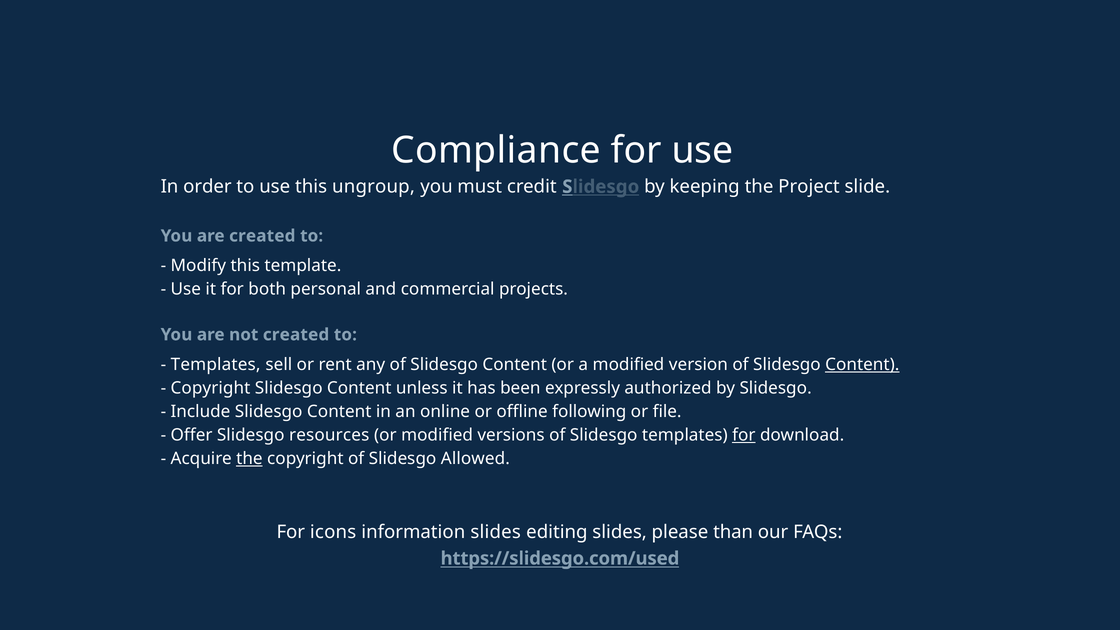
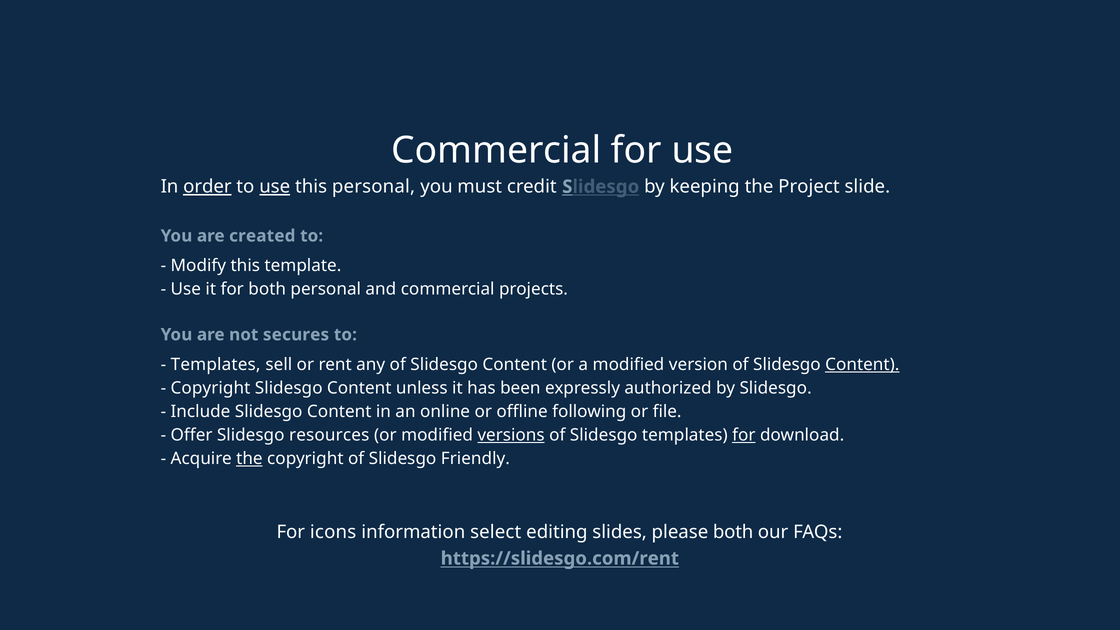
Compliance at (496, 151): Compliance -> Commercial
order underline: none -> present
use at (275, 187) underline: none -> present
this ungroup: ungroup -> personal
not created: created -> secures
versions underline: none -> present
Allowed: Allowed -> Friendly
information slides: slides -> select
please than: than -> both
https://slidesgo.com/used: https://slidesgo.com/used -> https://slidesgo.com/rent
